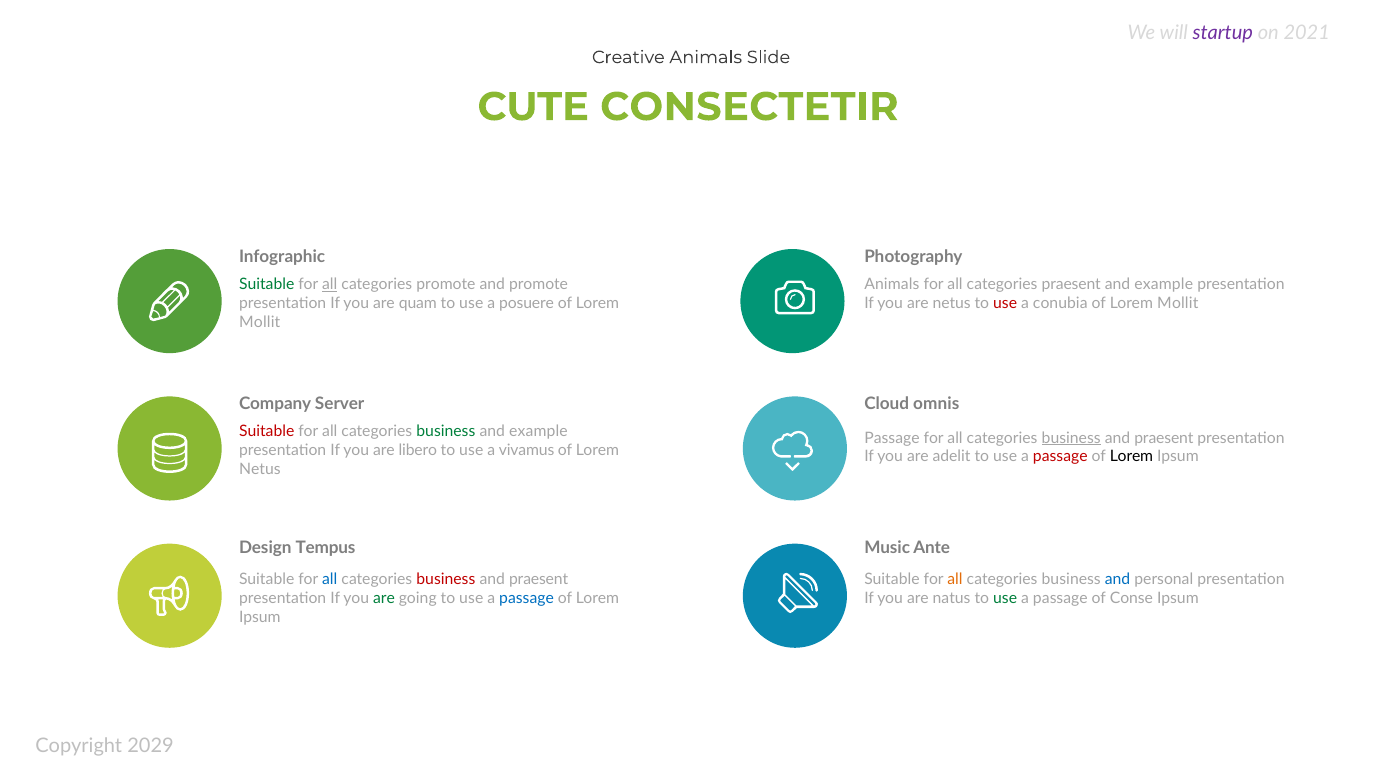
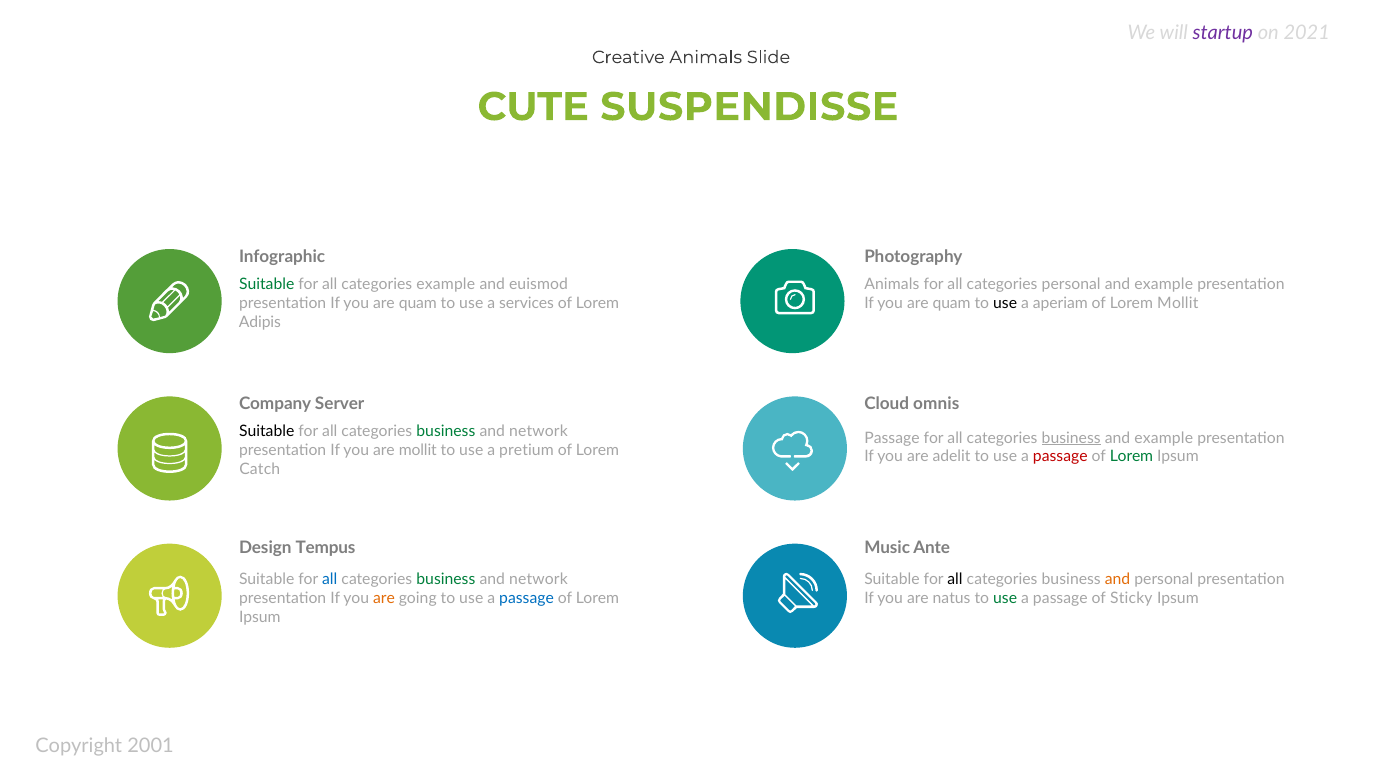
CONSECTETIR: CONSECTETIR -> SUSPENDISSE
all at (330, 284) underline: present -> none
categories promote: promote -> example
and promote: promote -> euismod
categories praesent: praesent -> personal
posuere: posuere -> services
netus at (952, 303): netus -> quam
use at (1005, 303) colour: red -> black
conubia: conubia -> aperiam
Mollit at (260, 322): Mollit -> Adipis
Suitable at (267, 432) colour: red -> black
example at (538, 432): example -> network
praesent at (1164, 438): praesent -> example
are libero: libero -> mollit
vivamus: vivamus -> pretium
Lorem at (1132, 457) colour: black -> green
Netus at (260, 469): Netus -> Catch
business at (446, 579) colour: red -> green
praesent at (539, 579): praesent -> network
all at (955, 579) colour: orange -> black
and at (1118, 579) colour: blue -> orange
are at (384, 598) colour: green -> orange
Conse: Conse -> Sticky
2029: 2029 -> 2001
